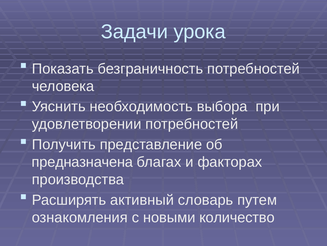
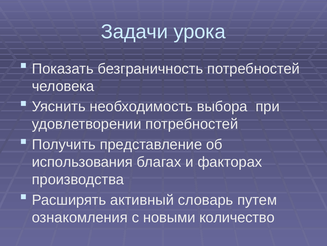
предназначена: предназначена -> использования
